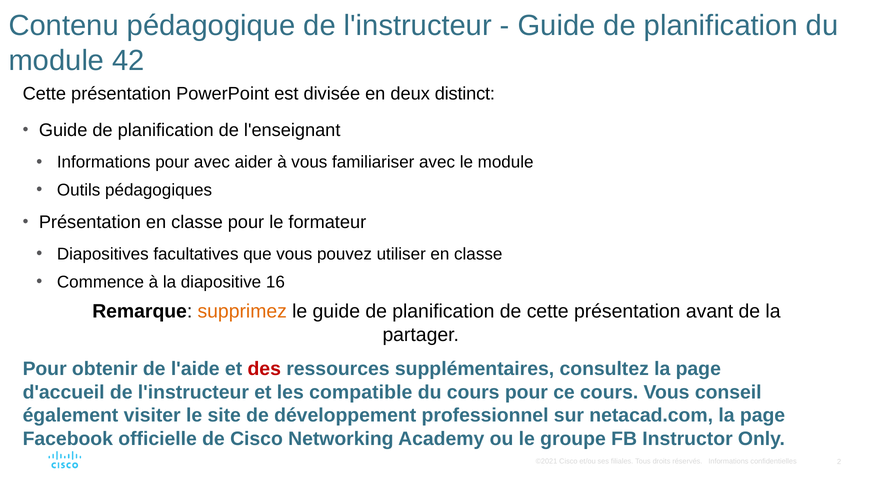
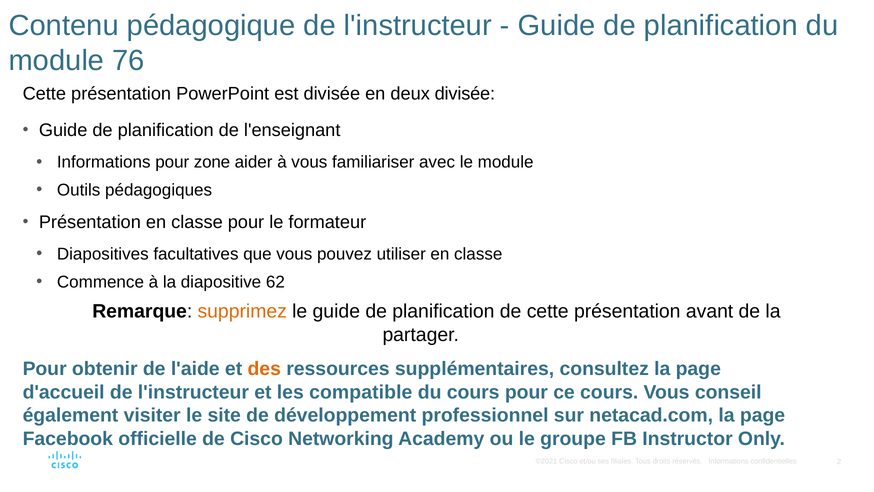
42: 42 -> 76
deux distinct: distinct -> divisée
pour avec: avec -> zone
16: 16 -> 62
des colour: red -> orange
